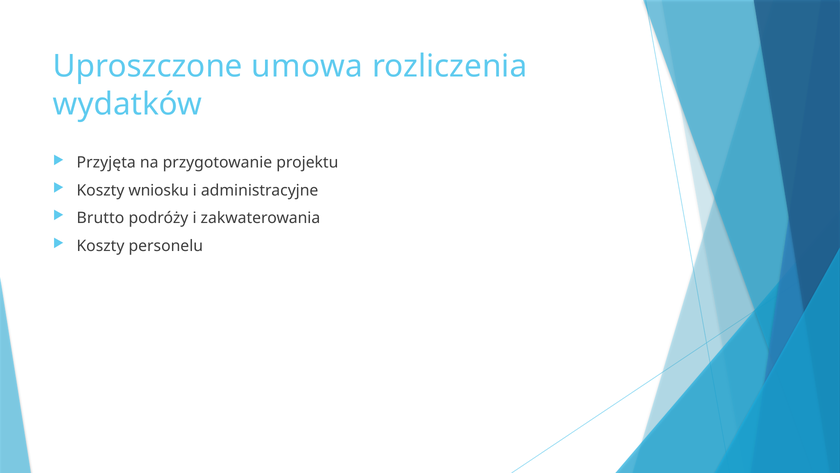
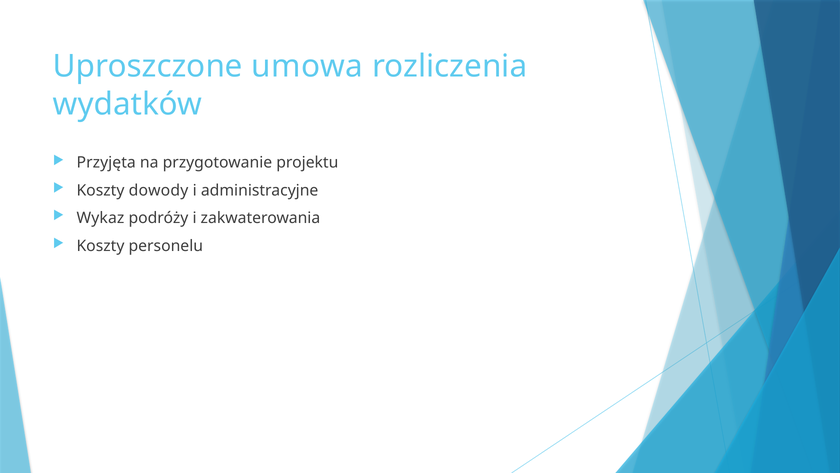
wniosku: wniosku -> dowody
Brutto: Brutto -> Wykaz
